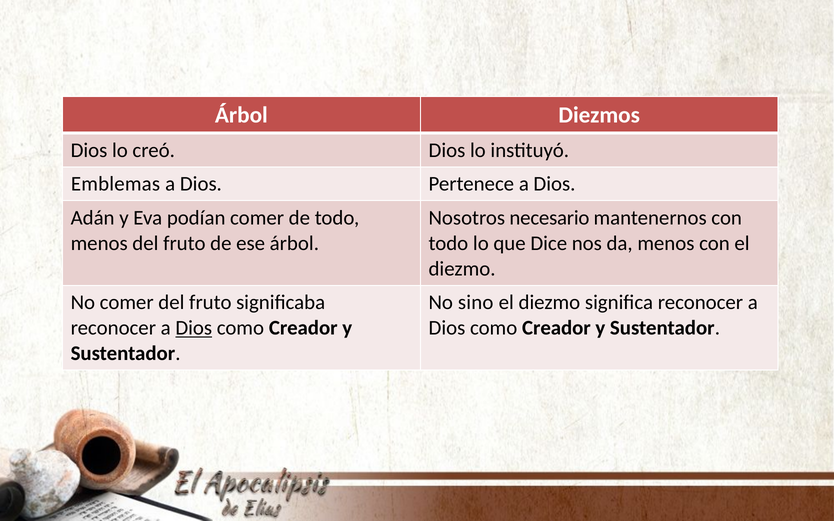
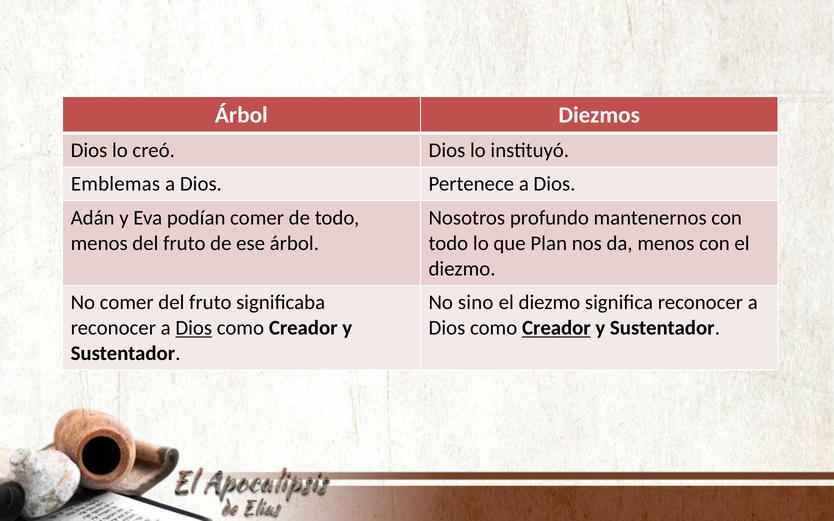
necesario: necesario -> profundo
Dice: Dice -> Plan
Creador at (556, 328) underline: none -> present
